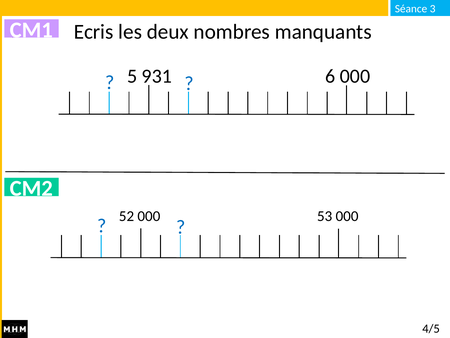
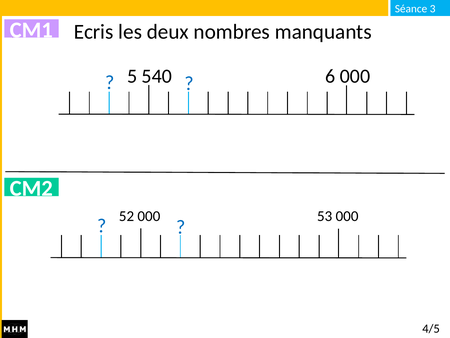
931: 931 -> 540
